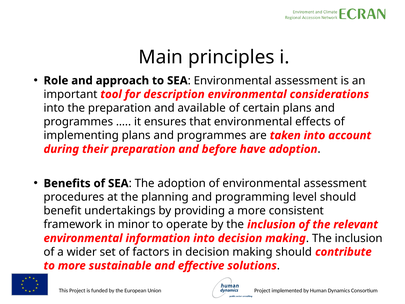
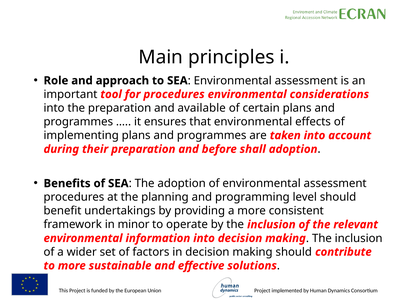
for description: description -> procedures
have: have -> shall
